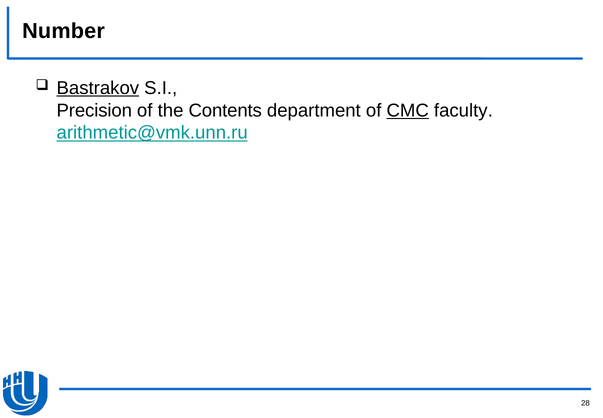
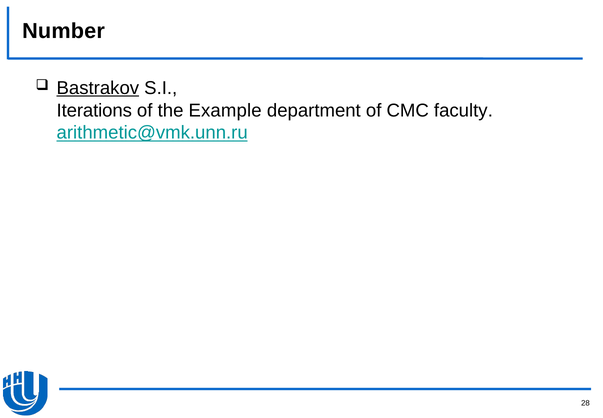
Precision: Precision -> Iterations
Contents: Contents -> Example
CMC underline: present -> none
